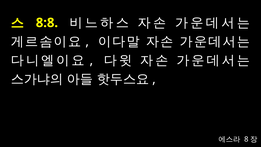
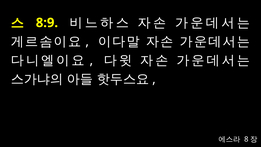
8:8: 8:8 -> 8:9
